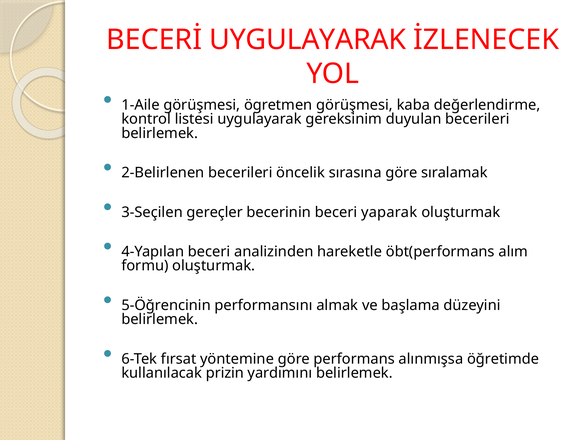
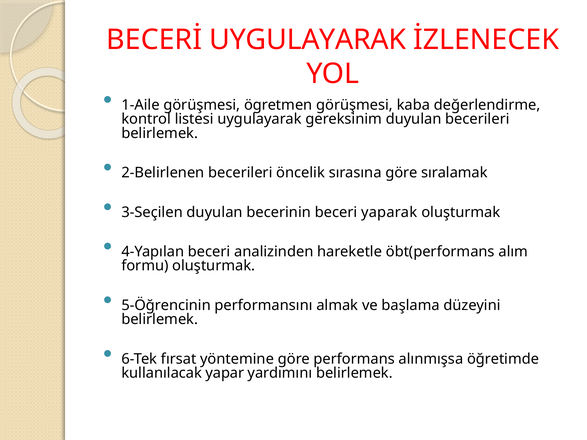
3-Seçilen gereçler: gereçler -> duyulan
prizin: prizin -> yapar
